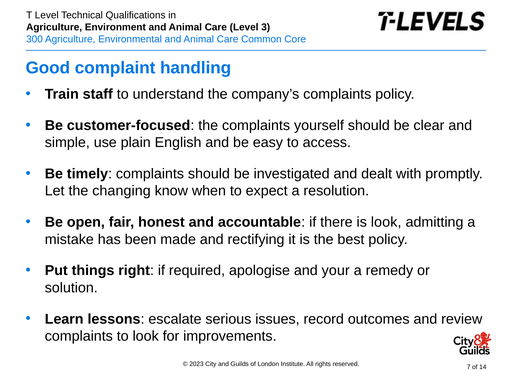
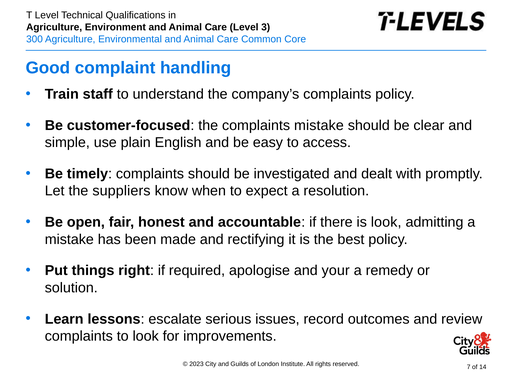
complaints yourself: yourself -> mistake
changing: changing -> suppliers
